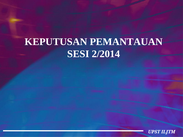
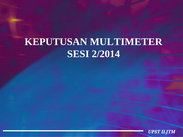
PEMANTAUAN: PEMANTAUAN -> MULTIMETER
